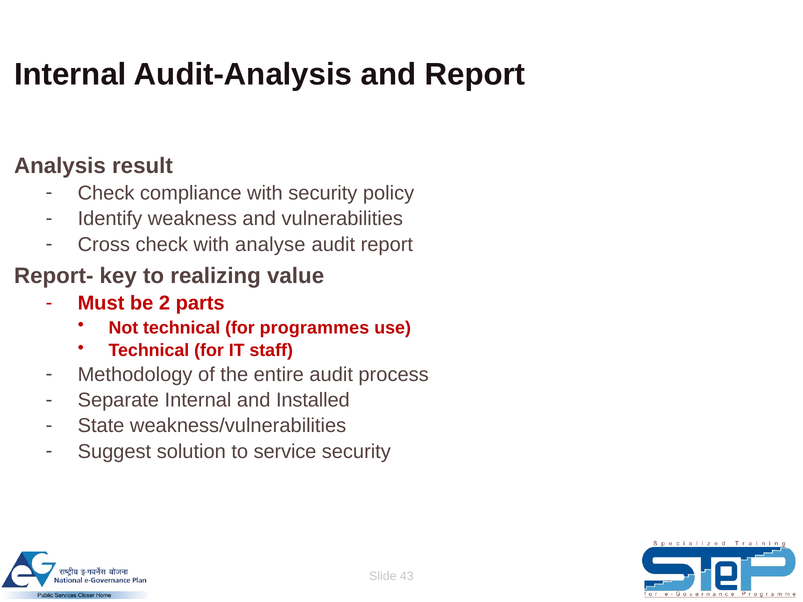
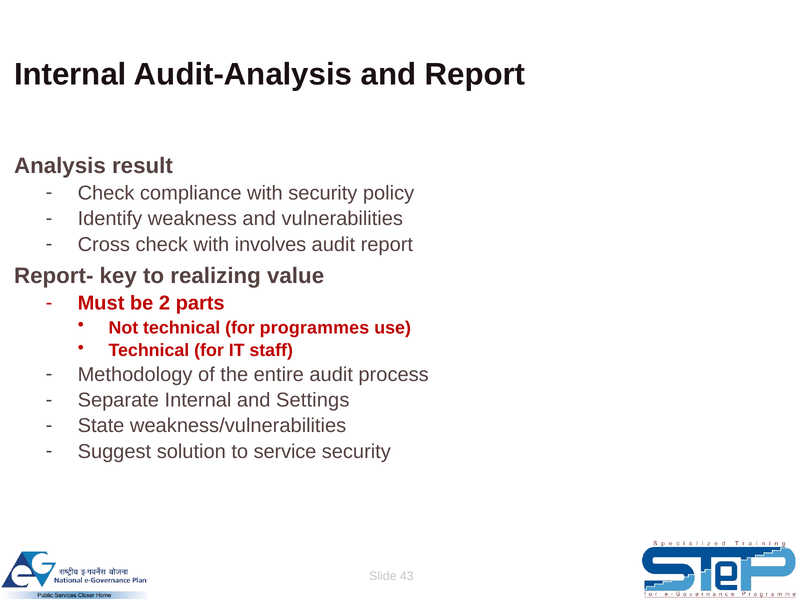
analyse: analyse -> involves
Installed: Installed -> Settings
